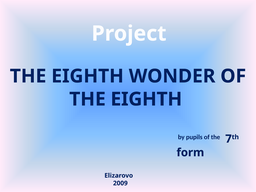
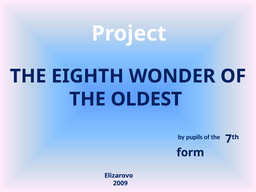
EIGHTH at (146, 99): EIGHTH -> OLDEST
